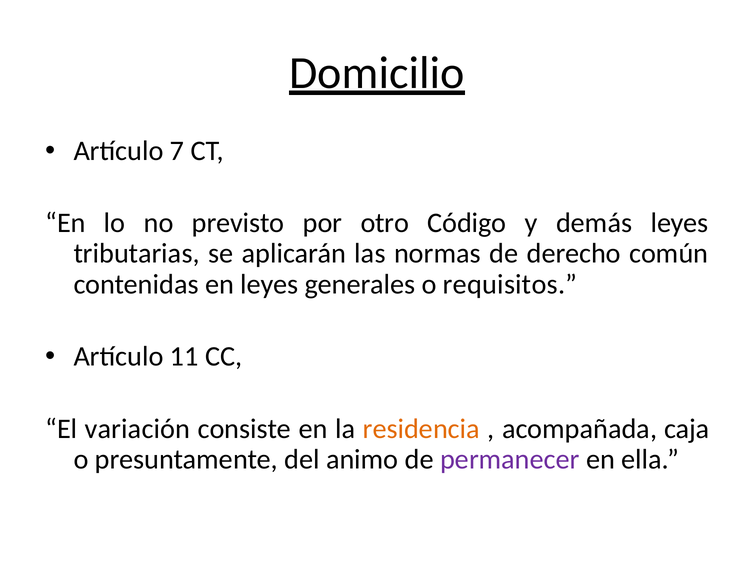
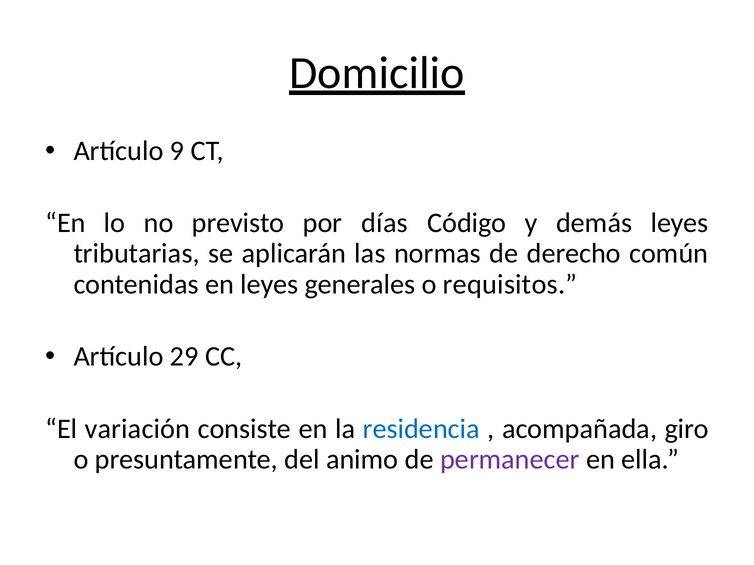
7: 7 -> 9
otro: otro -> días
11: 11 -> 29
residencia colour: orange -> blue
caja: caja -> giro
